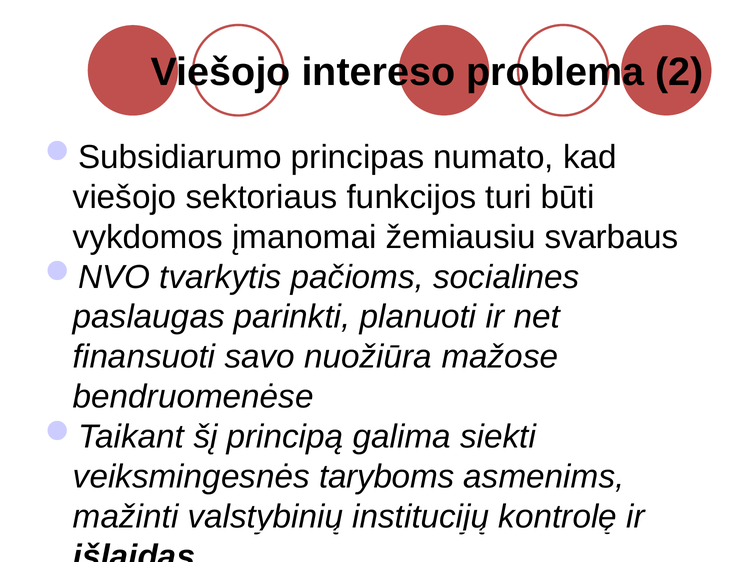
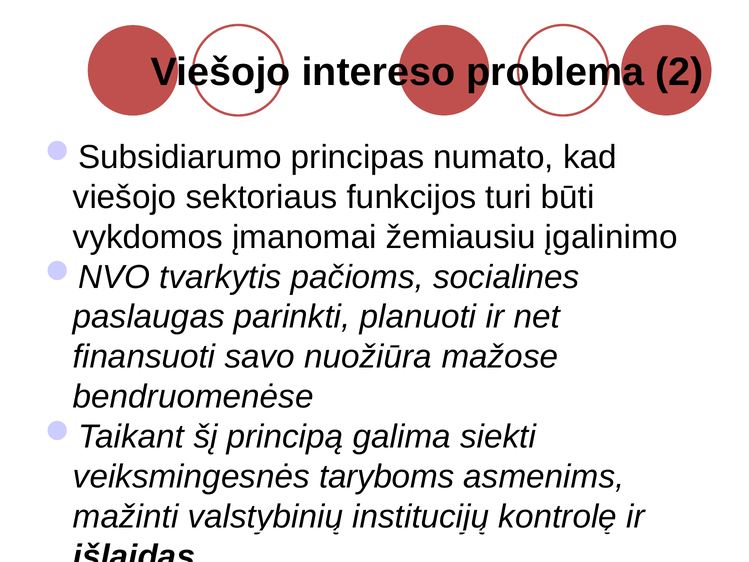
svarbaus: svarbaus -> įgalinimo
